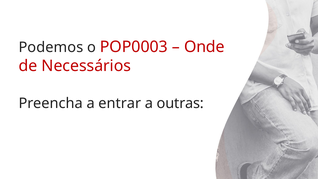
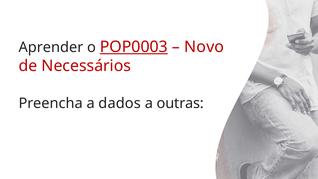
Podemos: Podemos -> Aprender
POP0003 underline: none -> present
Onde: Onde -> Novo
entrar: entrar -> dados
